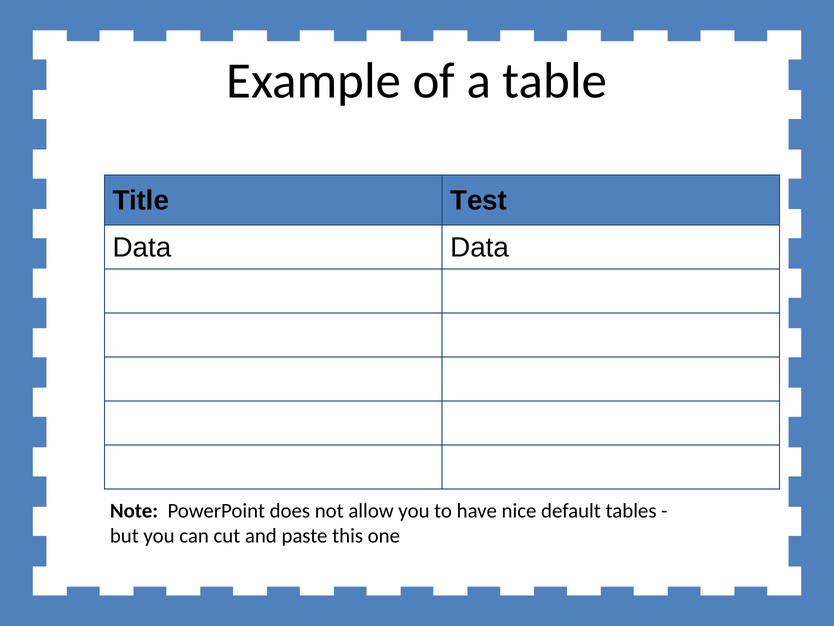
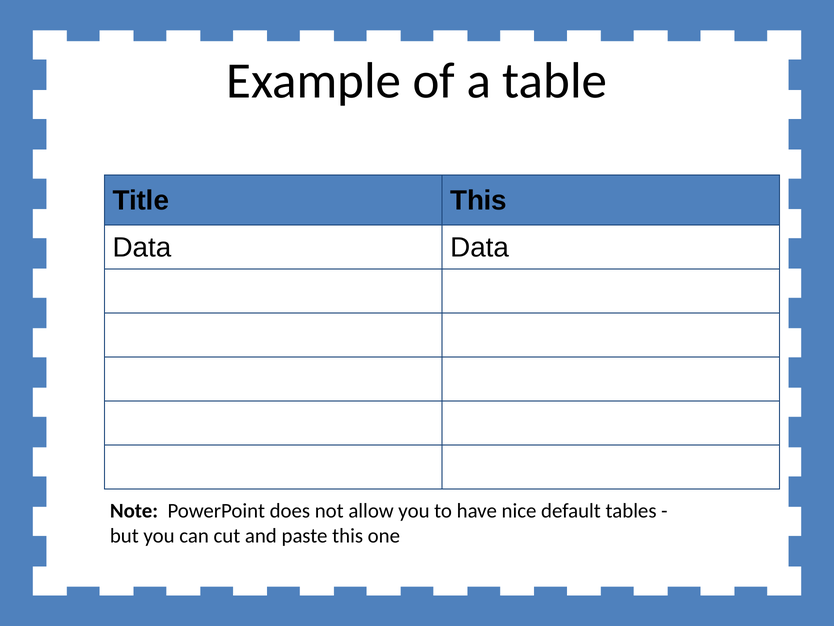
Title Test: Test -> This
